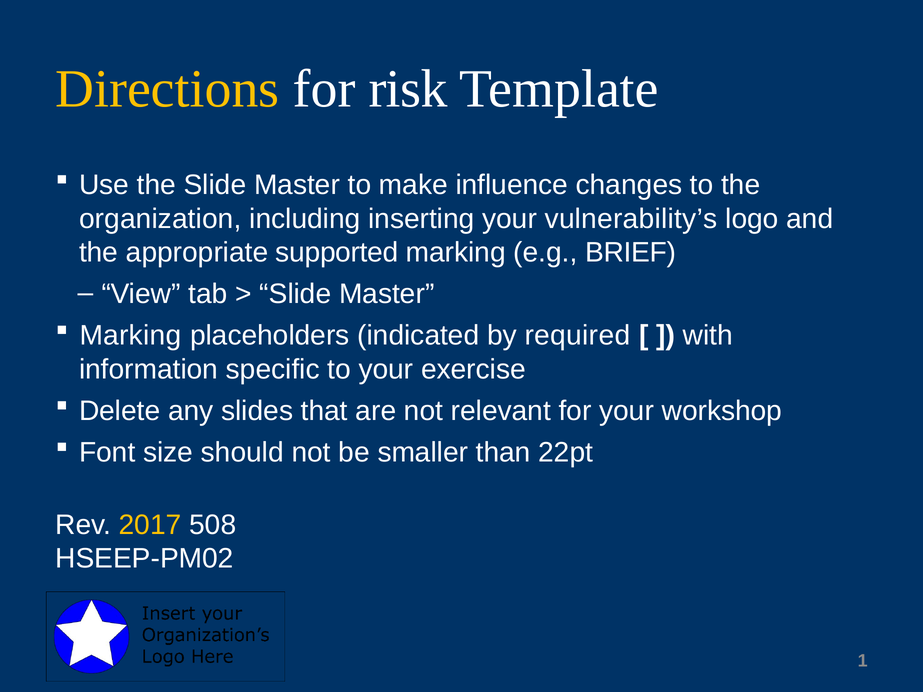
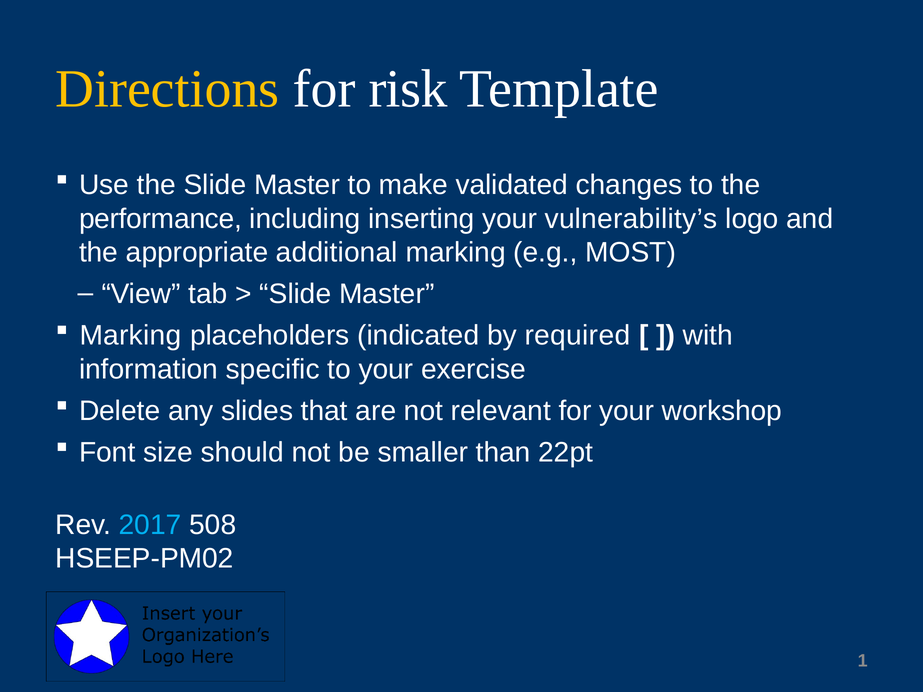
influence: influence -> validated
organization: organization -> performance
supported: supported -> additional
BRIEF: BRIEF -> MOST
2017 colour: yellow -> light blue
